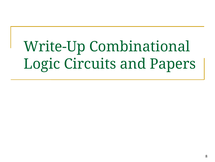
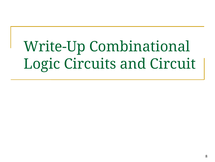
Papers: Papers -> Circuit
